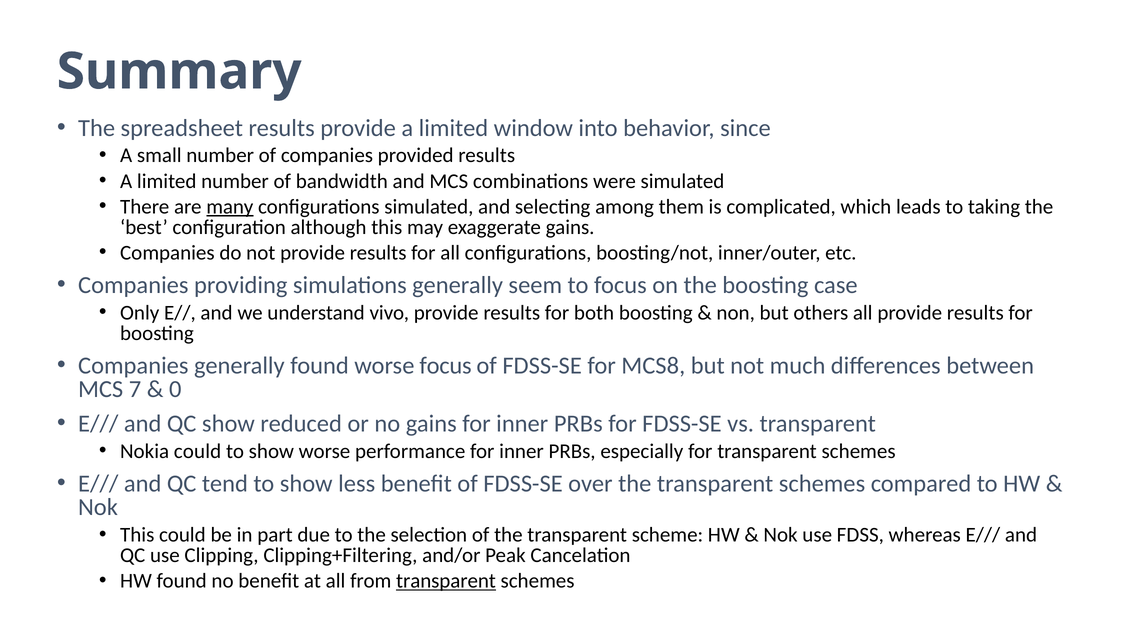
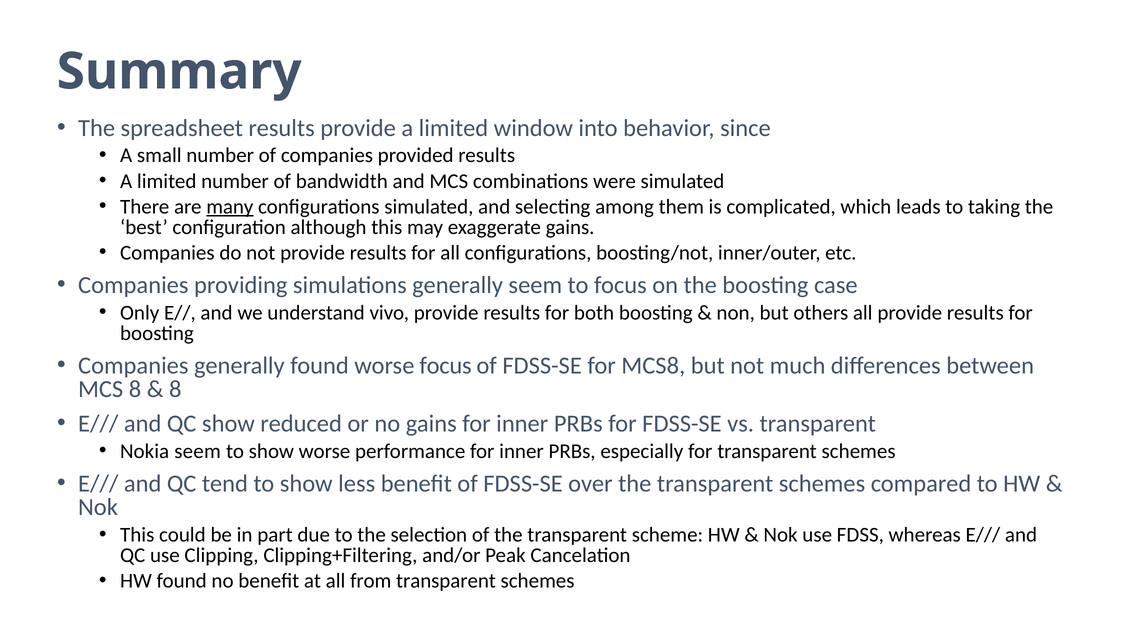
MCS 7: 7 -> 8
0 at (175, 390): 0 -> 8
Nokia could: could -> seem
transparent at (446, 581) underline: present -> none
